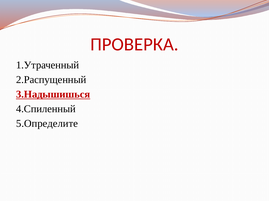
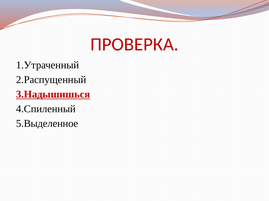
5.Определите: 5.Определите -> 5.Выделенное
